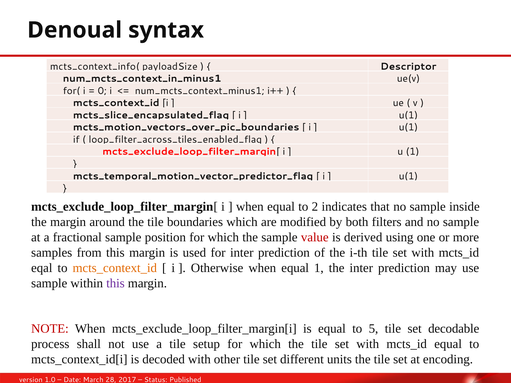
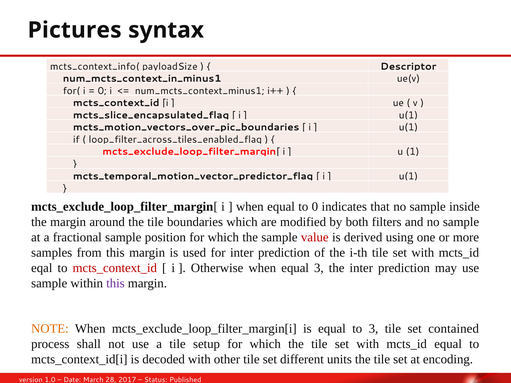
Denoual: Denoual -> Pictures
to 2: 2 -> 0
mcts_context_id at (115, 268) colour: orange -> red
equal 1: 1 -> 3
NOTE colour: red -> orange
to 5: 5 -> 3
decodable: decodable -> contained
